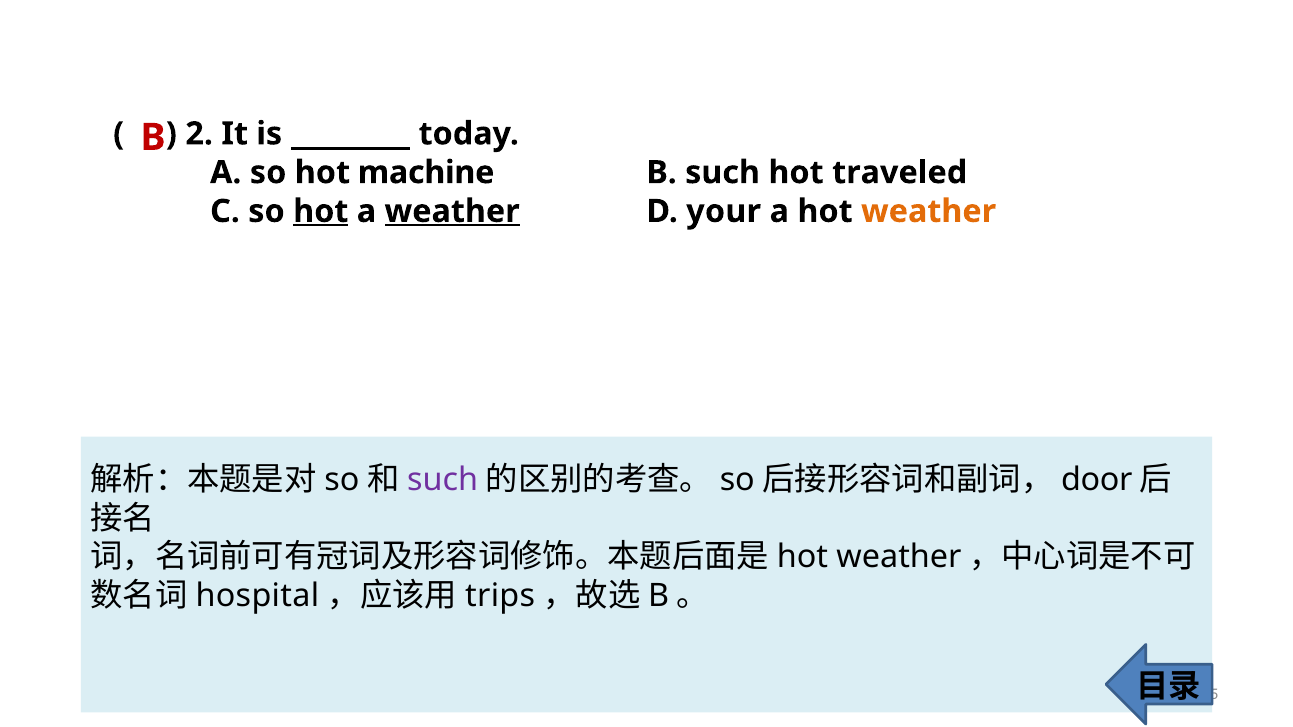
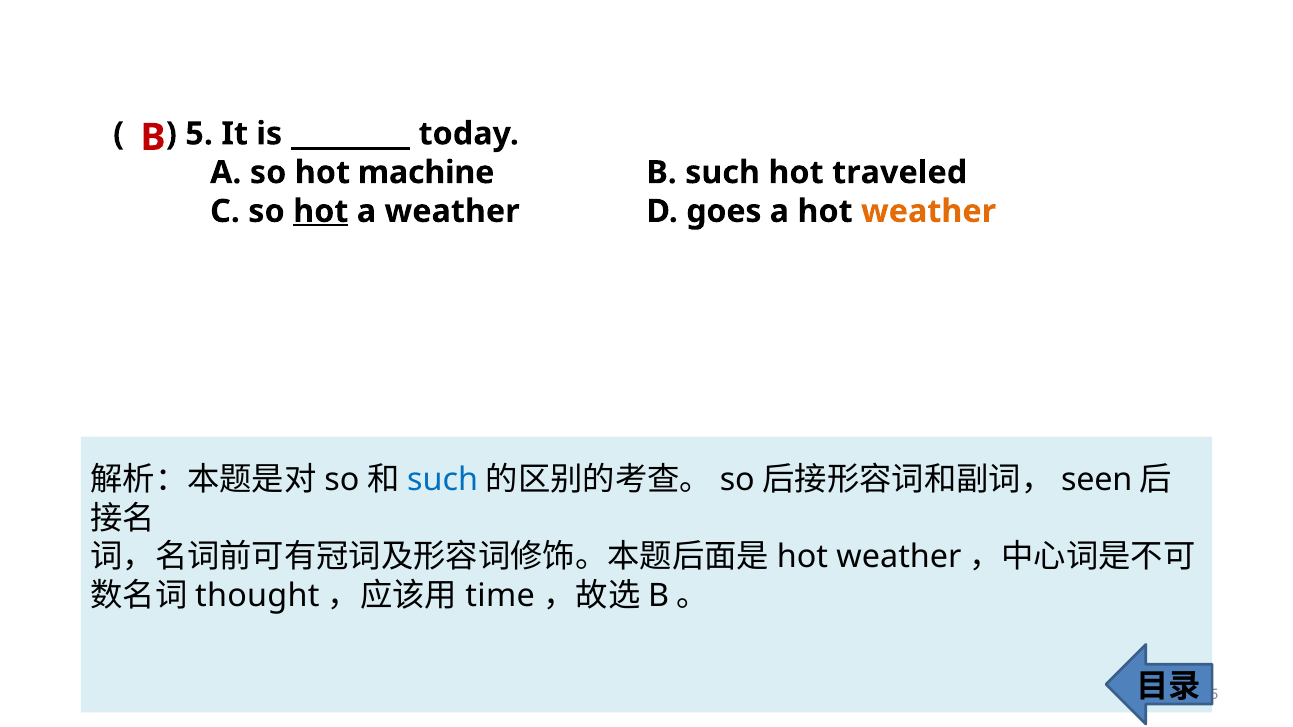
2: 2 -> 5
weather at (452, 211) underline: present -> none
your: your -> goes
such at (443, 480) colour: purple -> blue
door: door -> seen
hospital: hospital -> thought
trips: trips -> time
